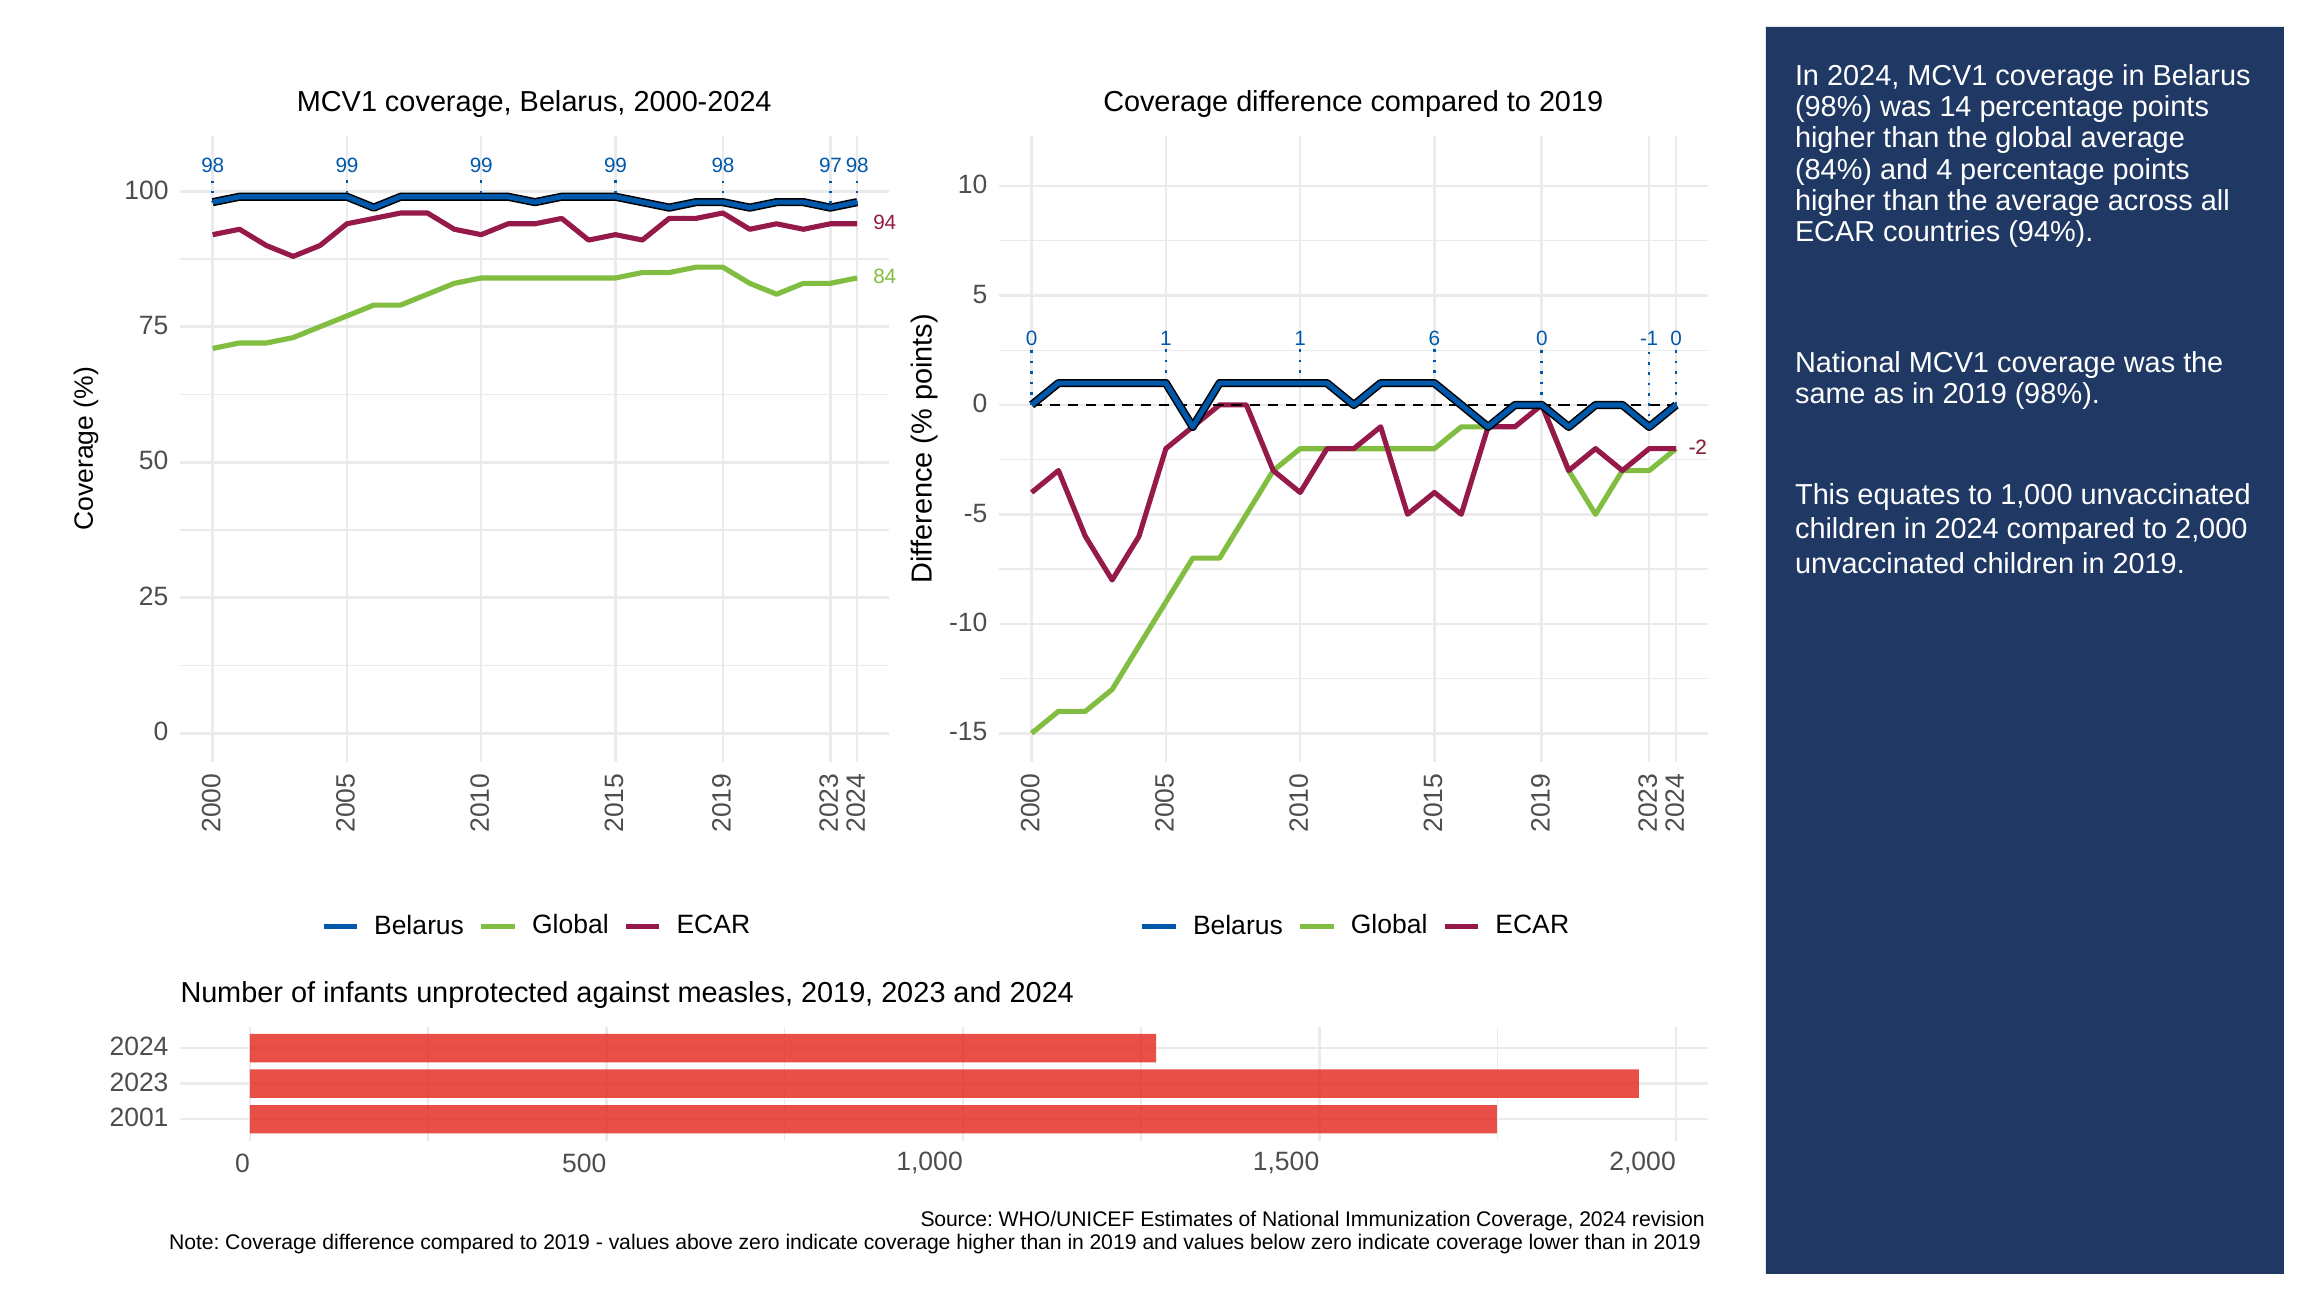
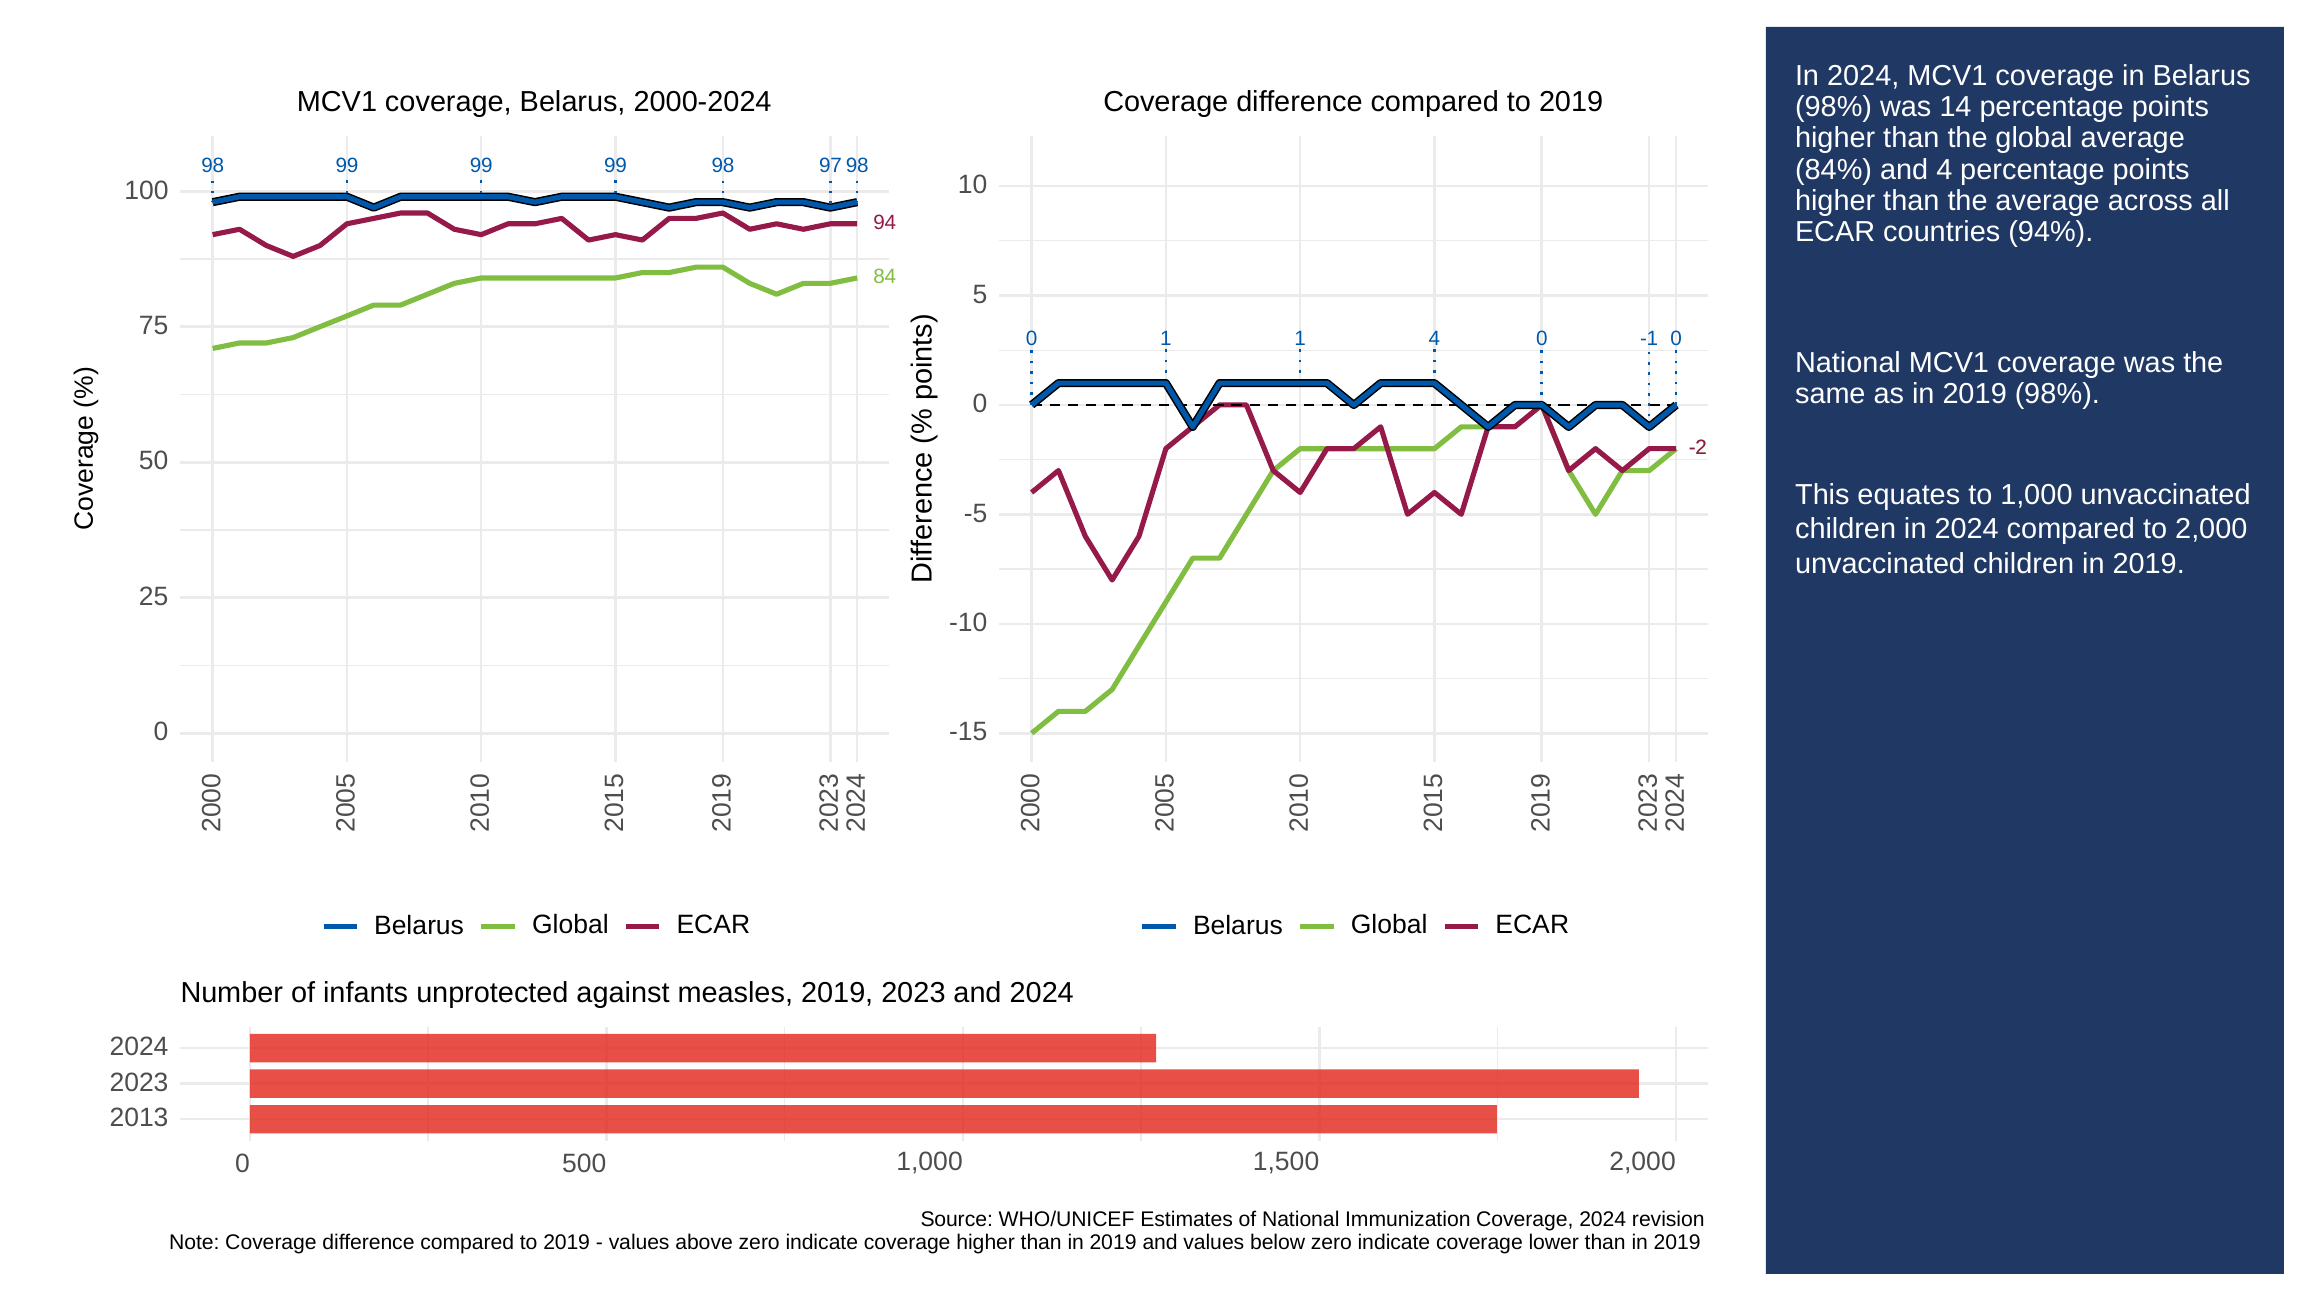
1 6: 6 -> 4
2001: 2001 -> 2013
